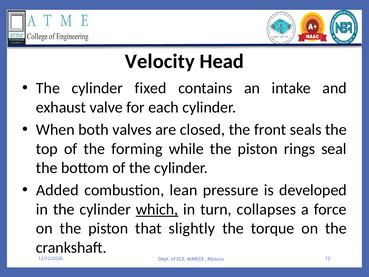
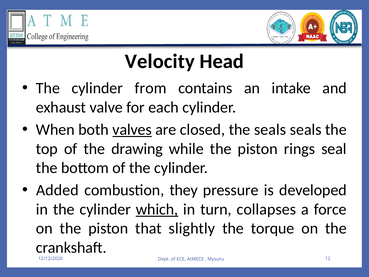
fixed: fixed -> from
valves underline: none -> present
the front: front -> seals
forming: forming -> drawing
lean: lean -> they
